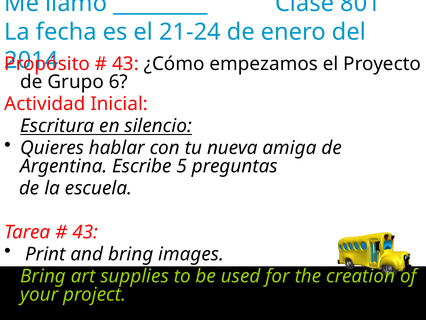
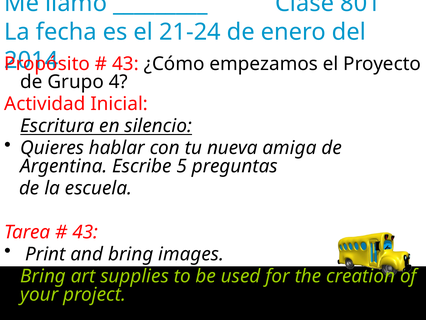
6: 6 -> 4
